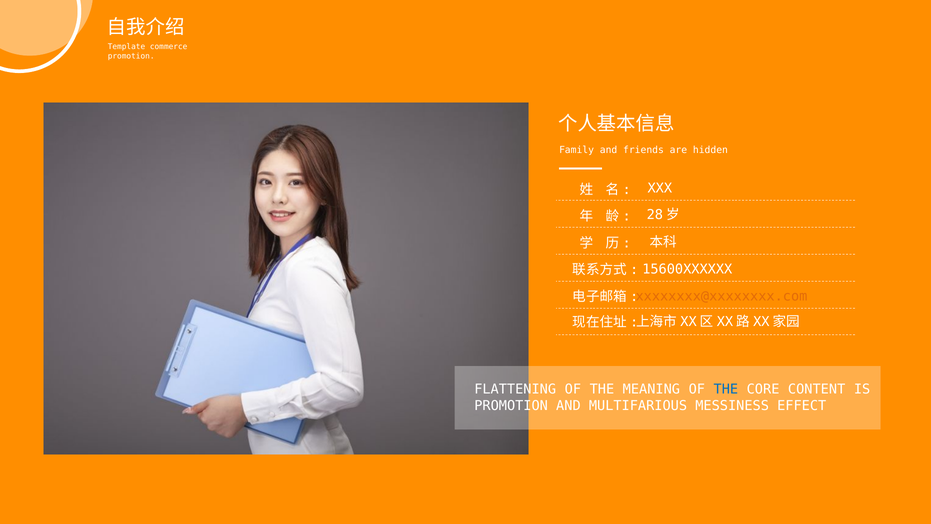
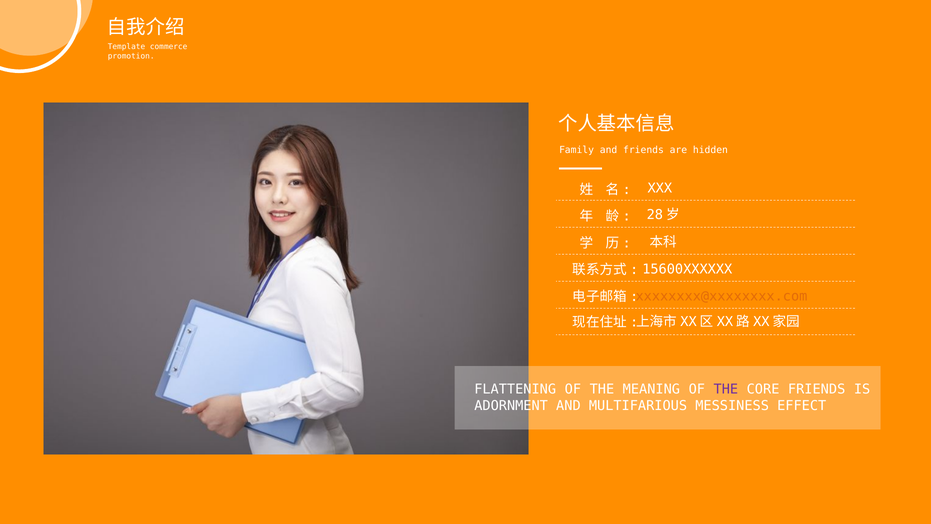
THE at (726, 389) colour: blue -> purple
CORE CONTENT: CONTENT -> FRIENDS
PROMOTION at (511, 405): PROMOTION -> ADORNMENT
